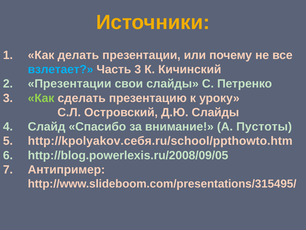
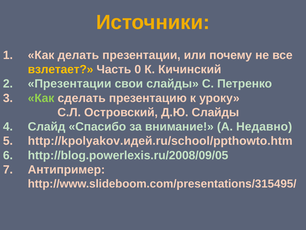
взлетает colour: light blue -> yellow
Часть 3: 3 -> 0
Пустоты: Пустоты -> Недавно
http://kpolyakov.себя.ru/school/ppthowto.htm: http://kpolyakov.себя.ru/school/ppthowto.htm -> http://kpolyakov.идей.ru/school/ppthowto.htm
